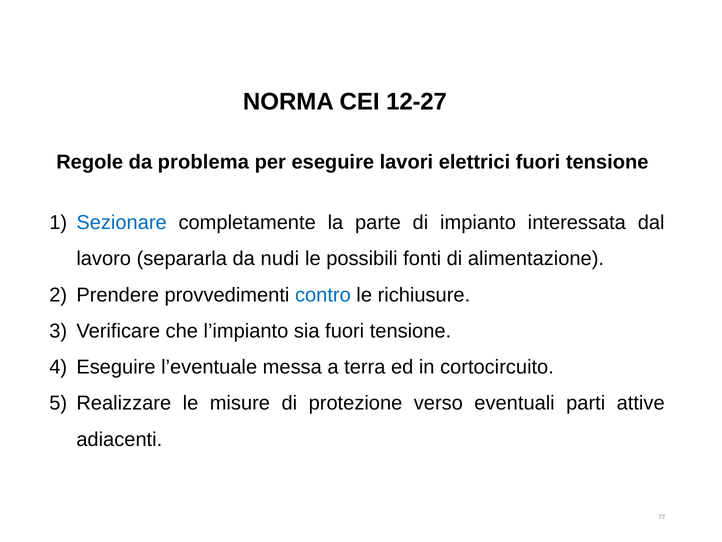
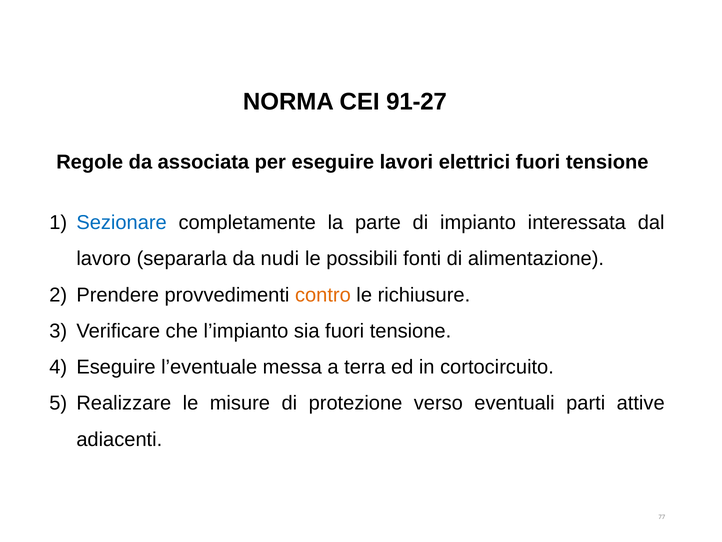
12-27: 12-27 -> 91-27
problema: problema -> associata
contro colour: blue -> orange
